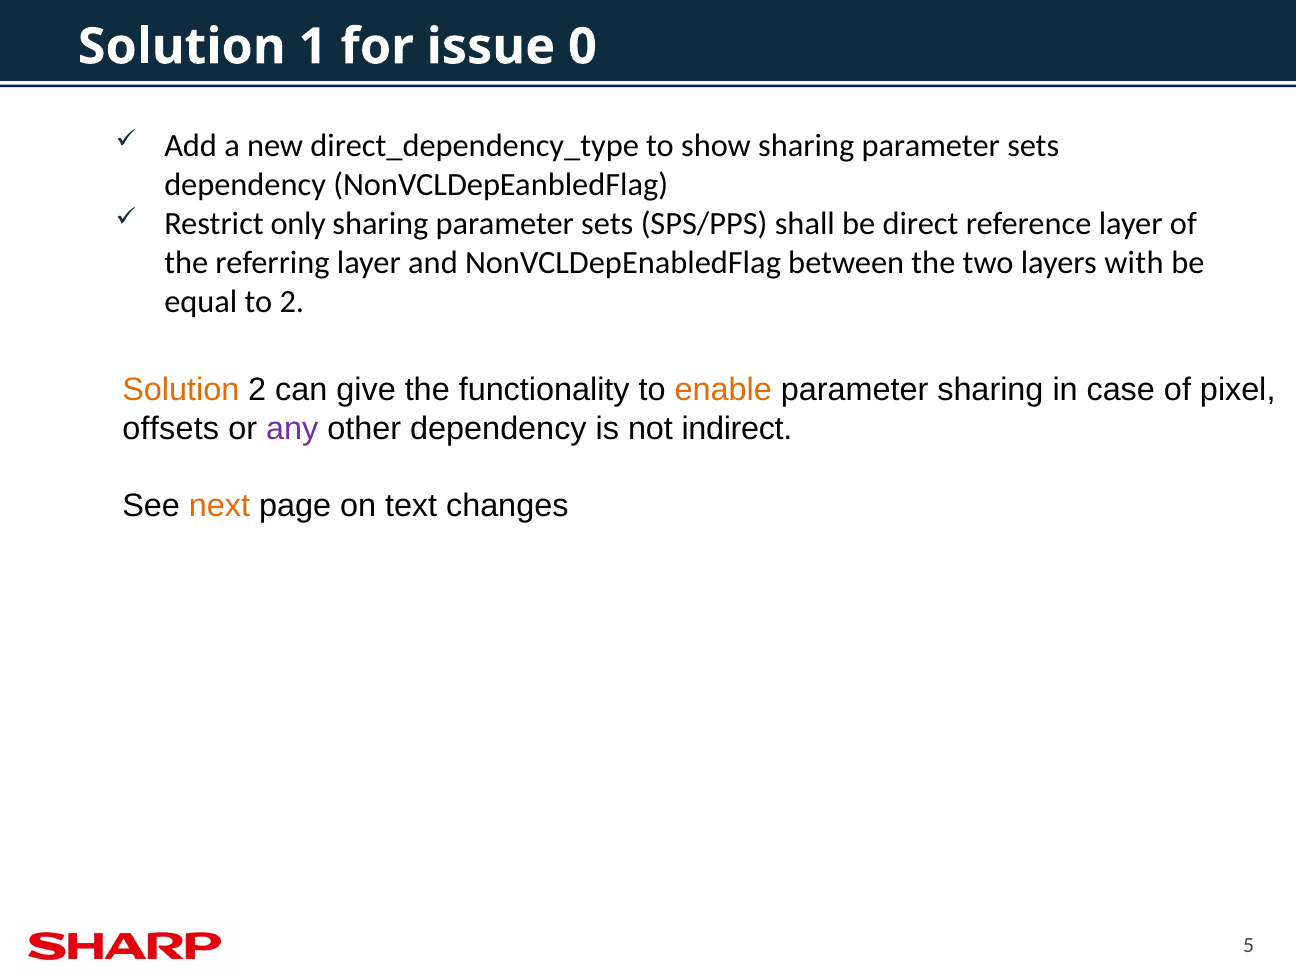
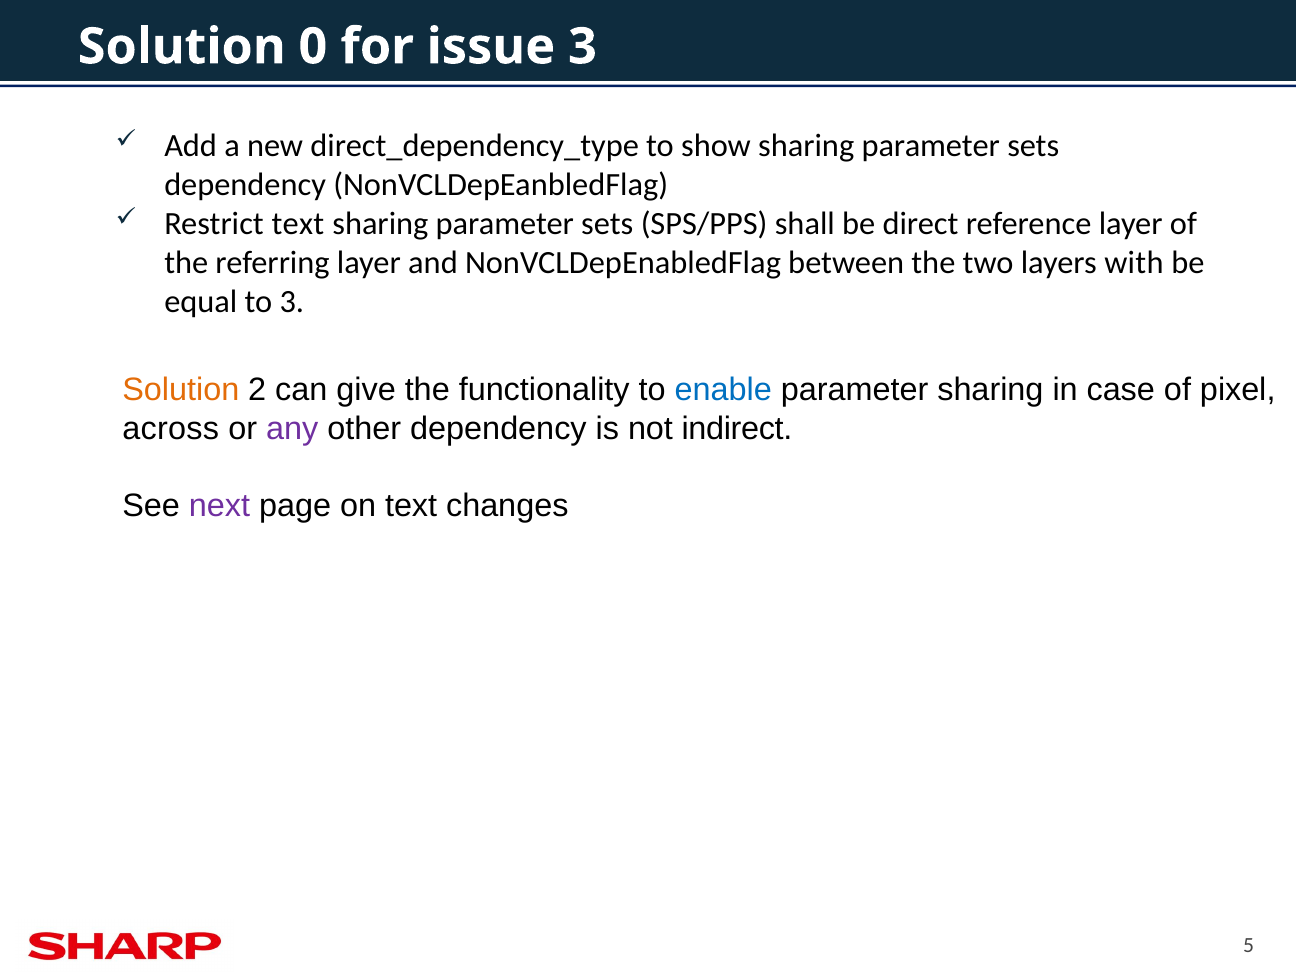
1: 1 -> 0
issue 0: 0 -> 3
Restrict only: only -> text
to 2: 2 -> 3
enable colour: orange -> blue
offsets: offsets -> across
next colour: orange -> purple
